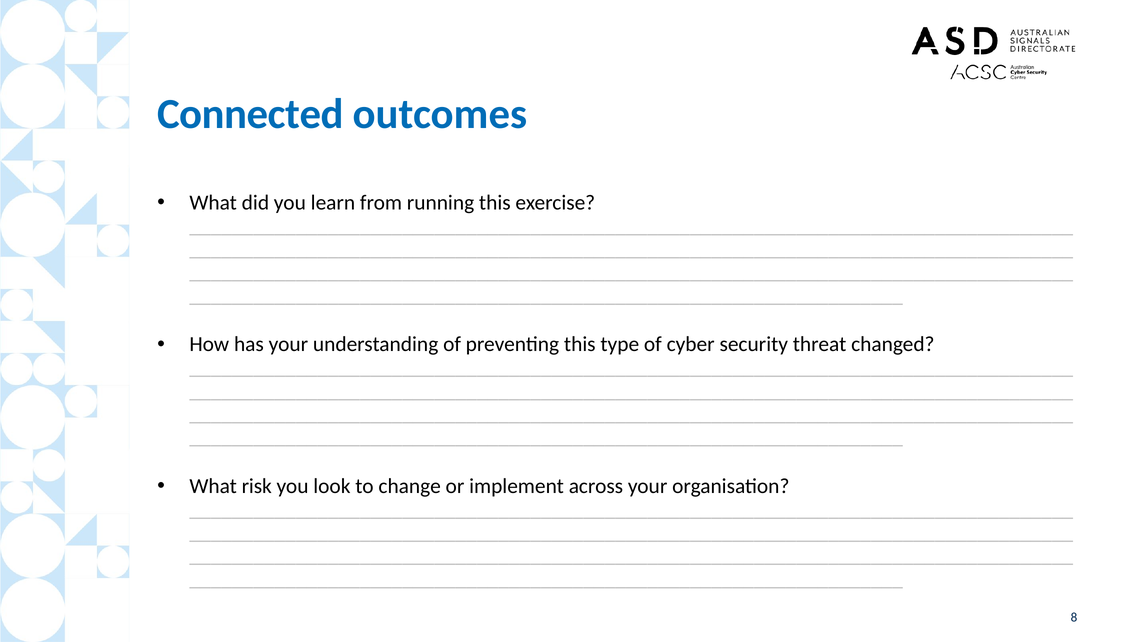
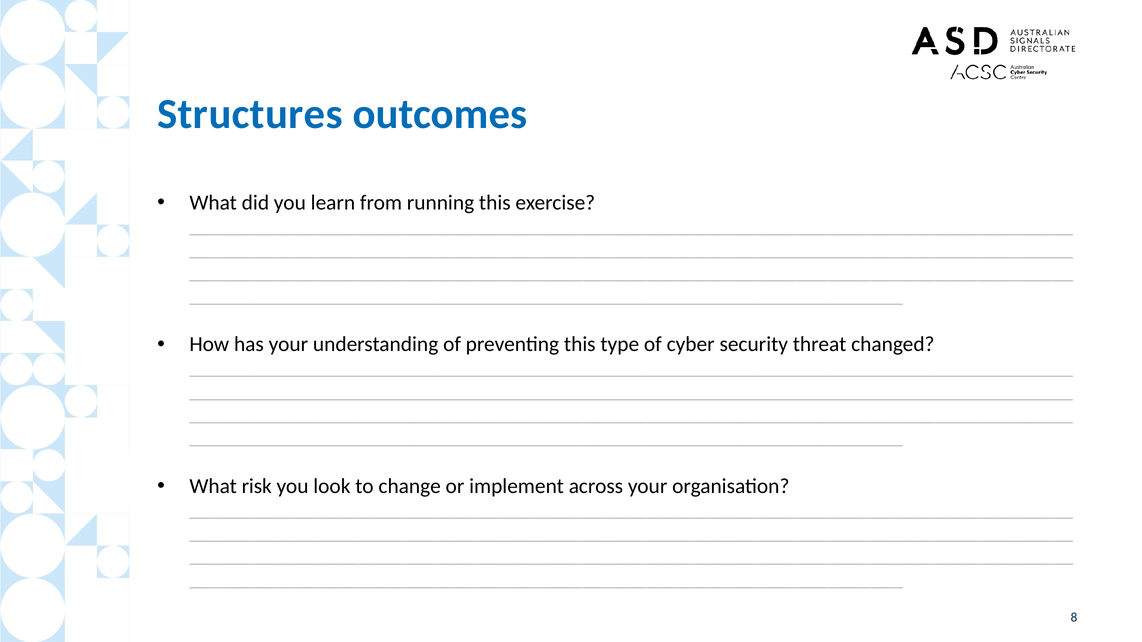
Connected: Connected -> Structures
